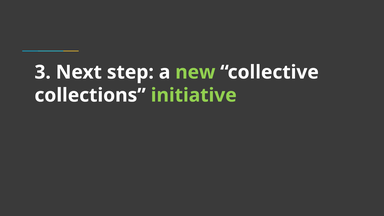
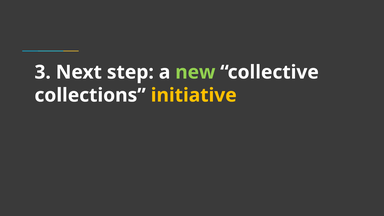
initiative colour: light green -> yellow
